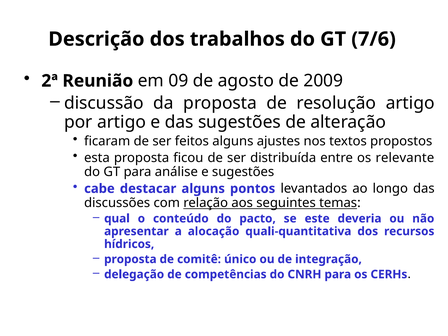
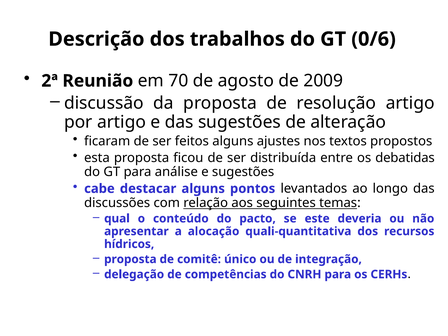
7/6: 7/6 -> 0/6
09: 09 -> 70
relevante: relevante -> debatidas
